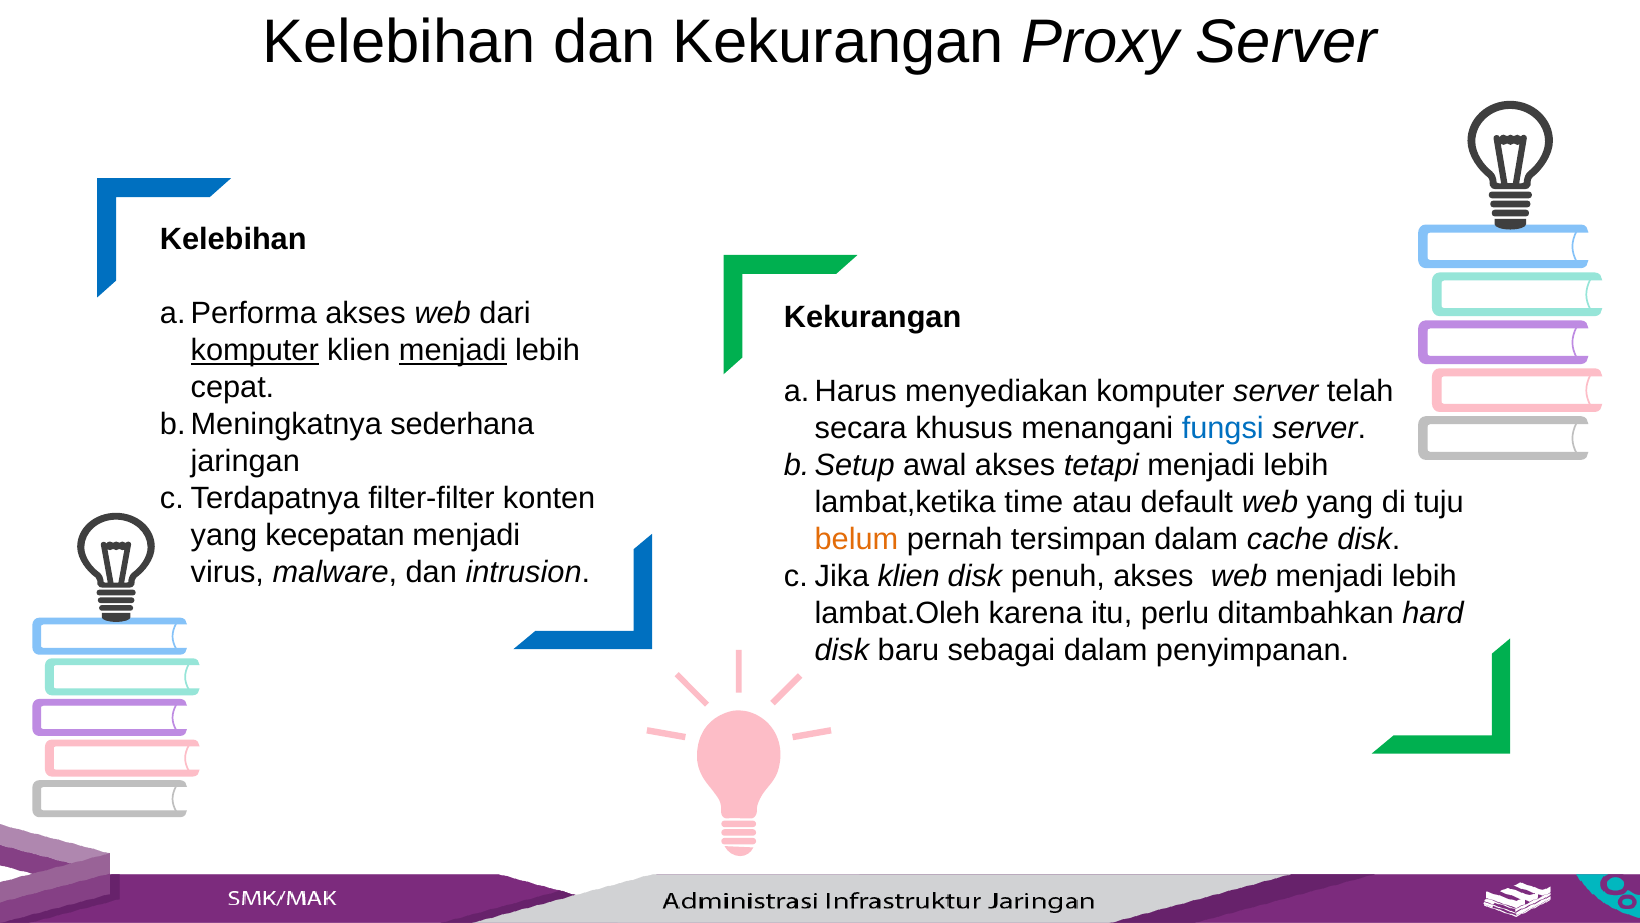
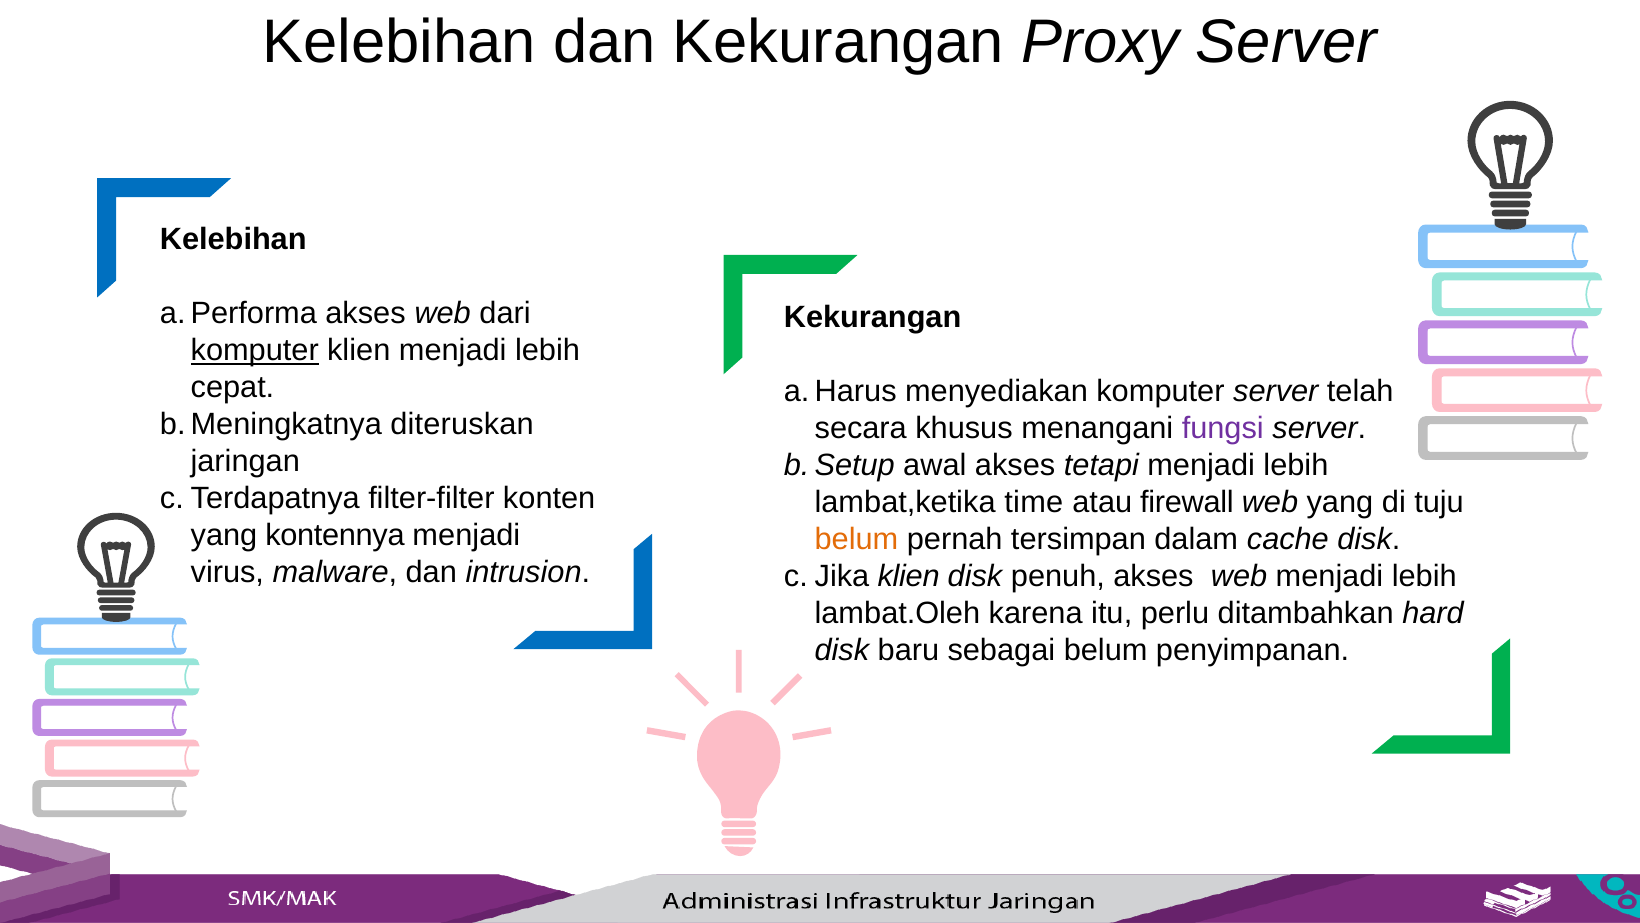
menjadi at (453, 350) underline: present -> none
sederhana: sederhana -> diteruskan
fungsi colour: blue -> purple
default: default -> firewall
kecepatan: kecepatan -> kontennya
sebagai dalam: dalam -> belum
